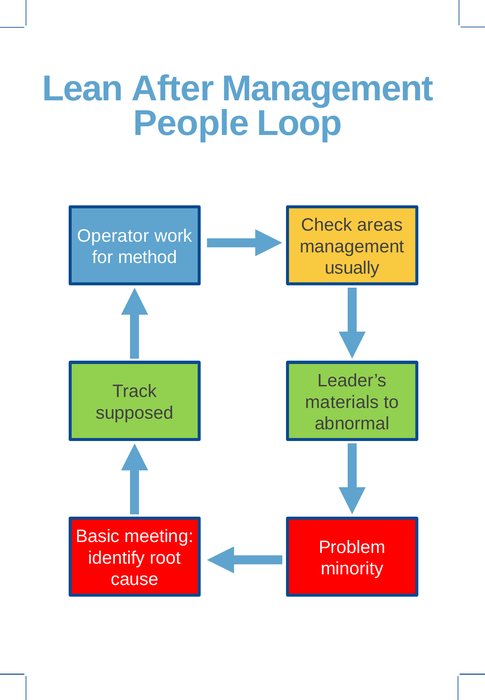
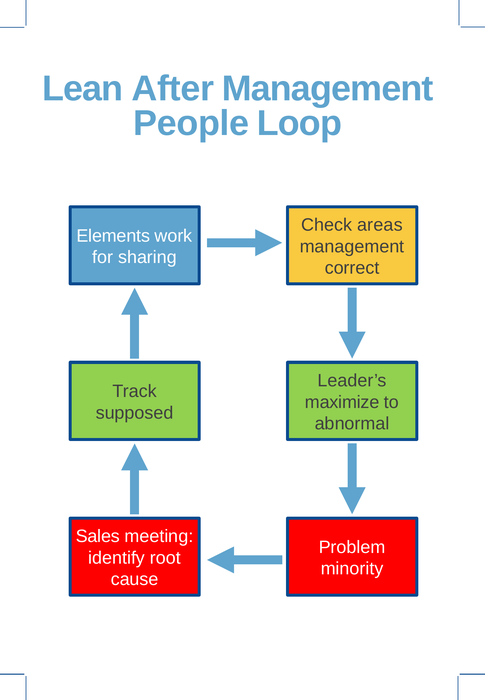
Operator: Operator -> Elements
method: method -> sharing
usually: usually -> correct
materials: materials -> maximize
Basic: Basic -> Sales
